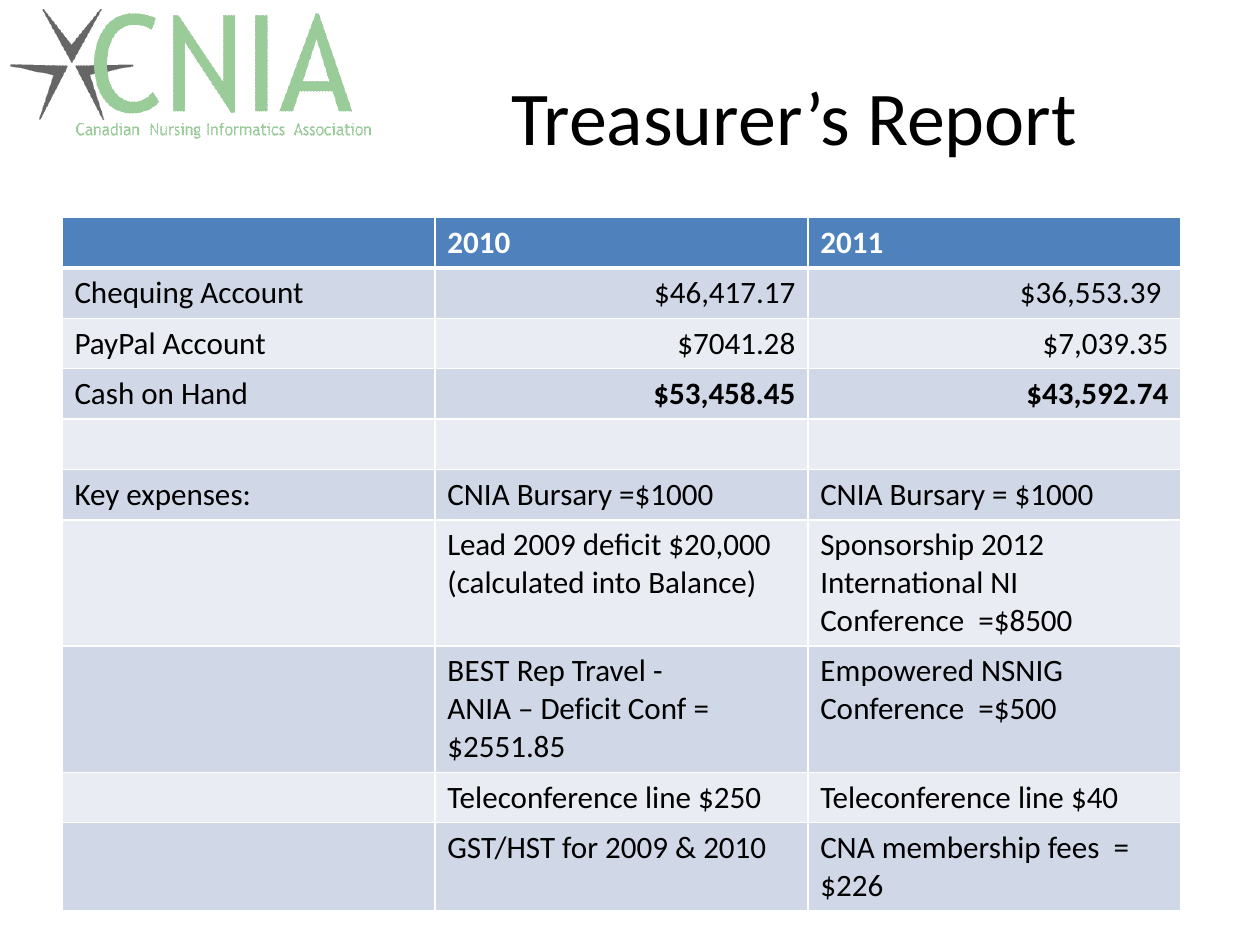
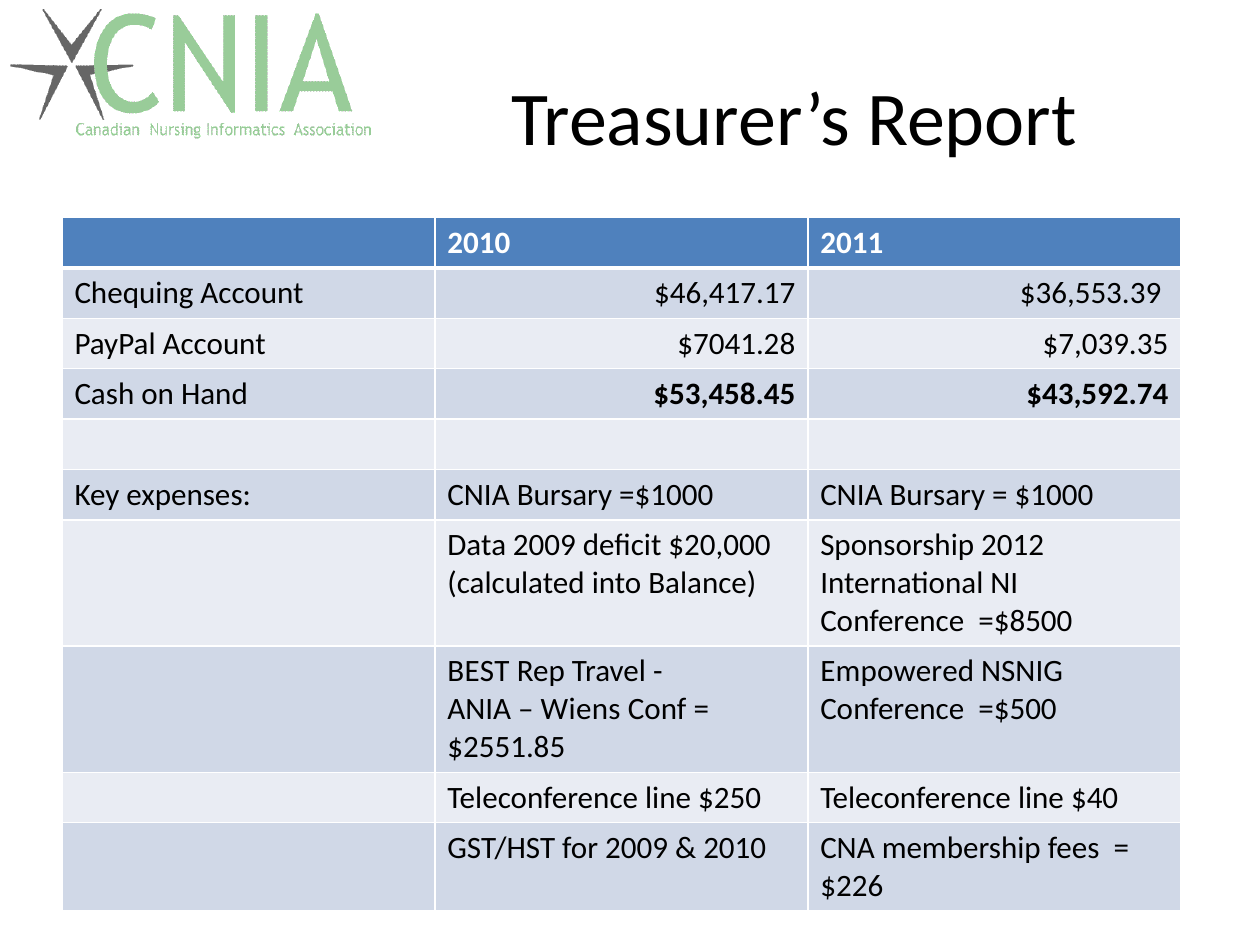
Lead: Lead -> Data
Deficit at (581, 710): Deficit -> Wiens
